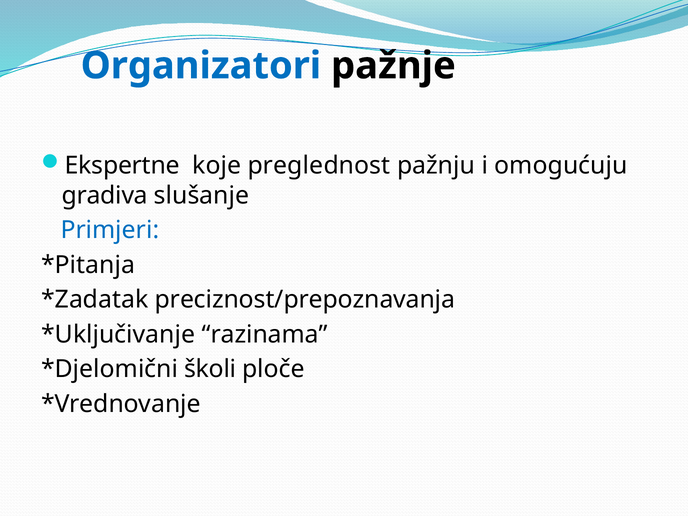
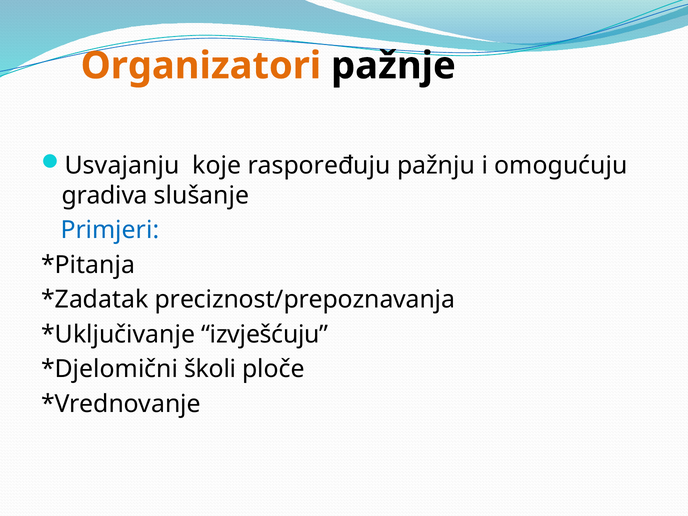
Organizatori colour: blue -> orange
Ekspertne: Ekspertne -> Usvajanju
preglednost: preglednost -> raspoređuju
razinama: razinama -> izvješćuju
